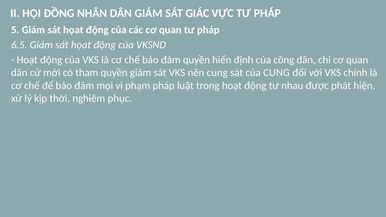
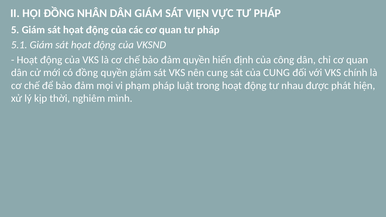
GIÁC: GIÁC -> VIỆN
6.5: 6.5 -> 5.1
có tham: tham -> đồng
phục: phục -> mình
